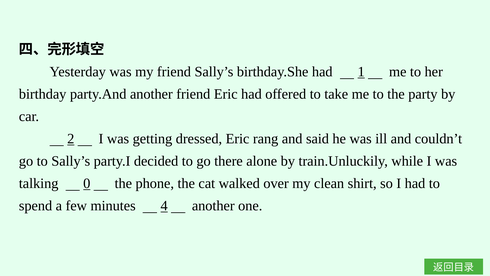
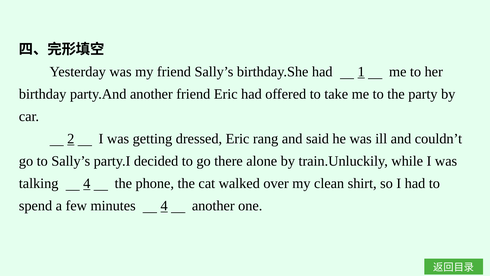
talking 0: 0 -> 4
